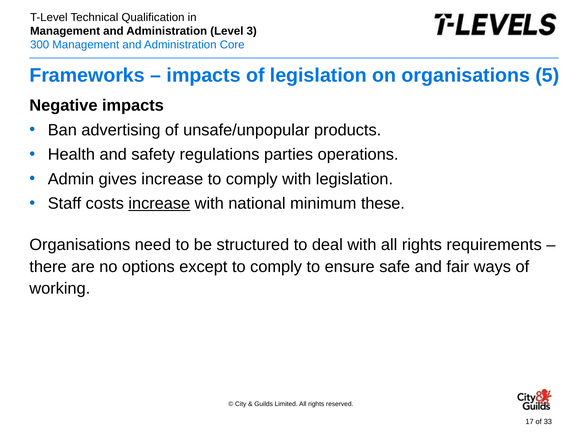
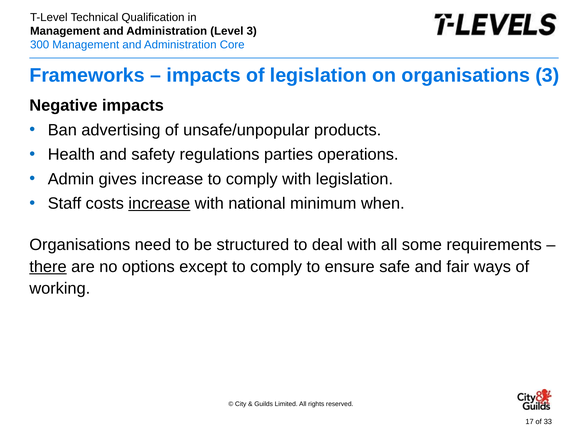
organisations 5: 5 -> 3
these: these -> when
with all rights: rights -> some
there underline: none -> present
